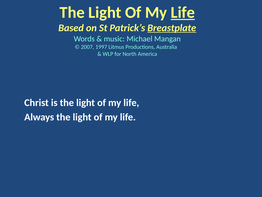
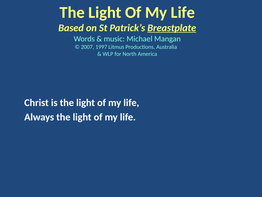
Life at (183, 12) underline: present -> none
